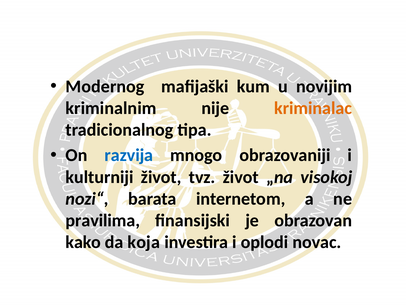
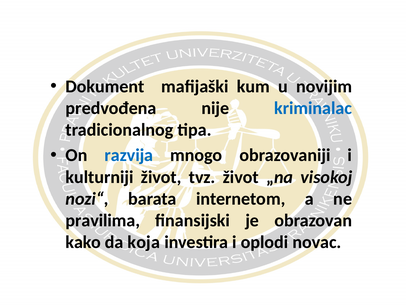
Modernog: Modernog -> Dokument
kriminalnim: kriminalnim -> predvođena
kriminalac colour: orange -> blue
